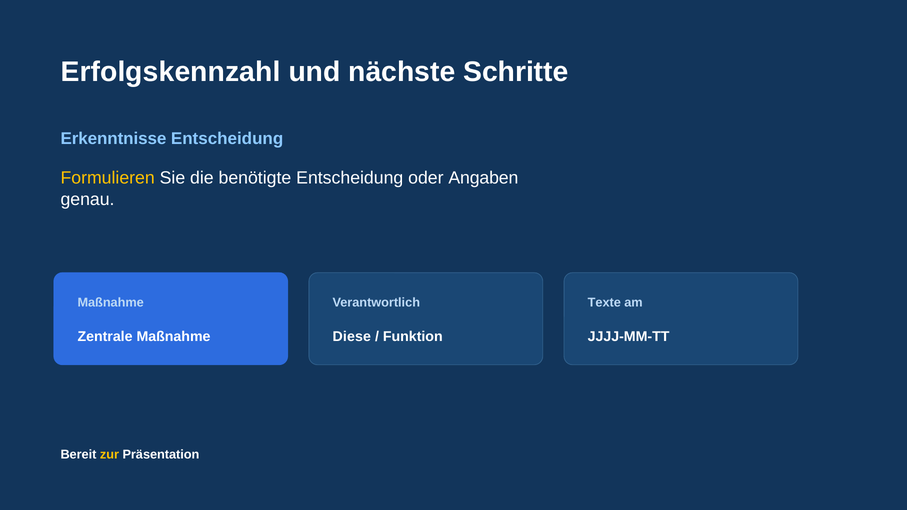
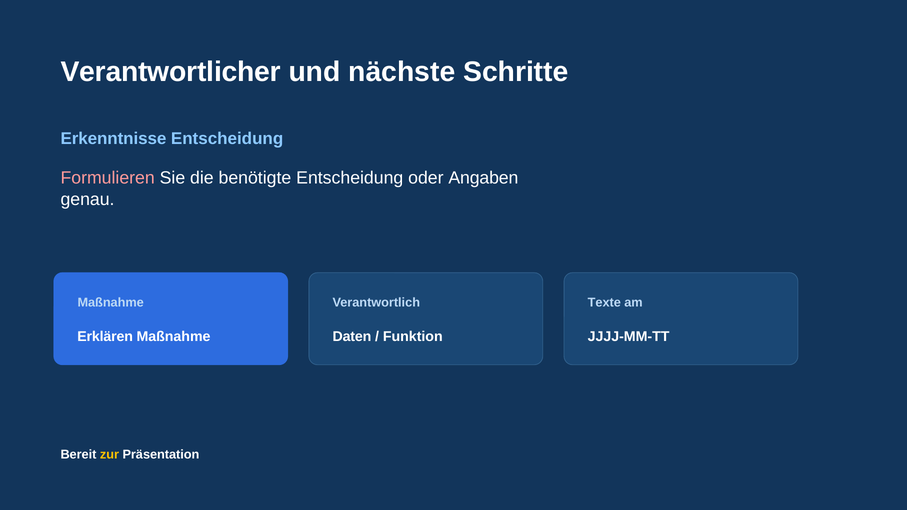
Erfolgskennzahl: Erfolgskennzahl -> Verantwortlicher
Formulieren colour: yellow -> pink
Zentrale: Zentrale -> Erklären
Diese: Diese -> Daten
